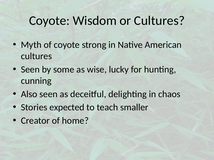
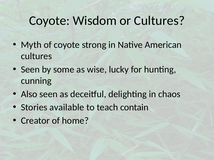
expected: expected -> available
smaller: smaller -> contain
